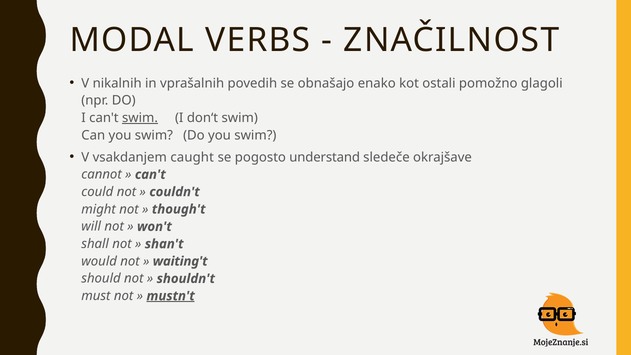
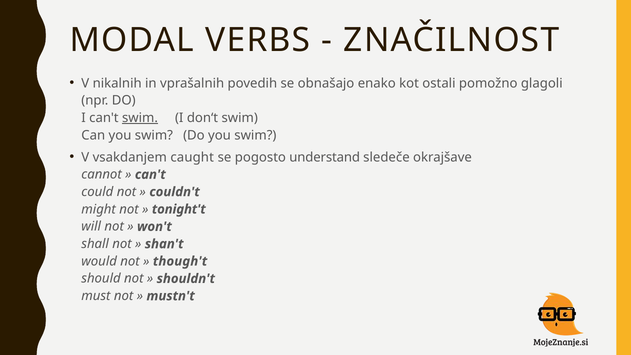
though't: though't -> tonight't
waiting't: waiting't -> though't
mustn't underline: present -> none
